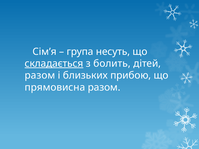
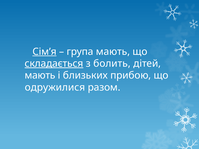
Сім’я underline: none -> present
група несуть: несуть -> мають
разом at (40, 76): разом -> мають
прямовисна: прямовисна -> одружилися
